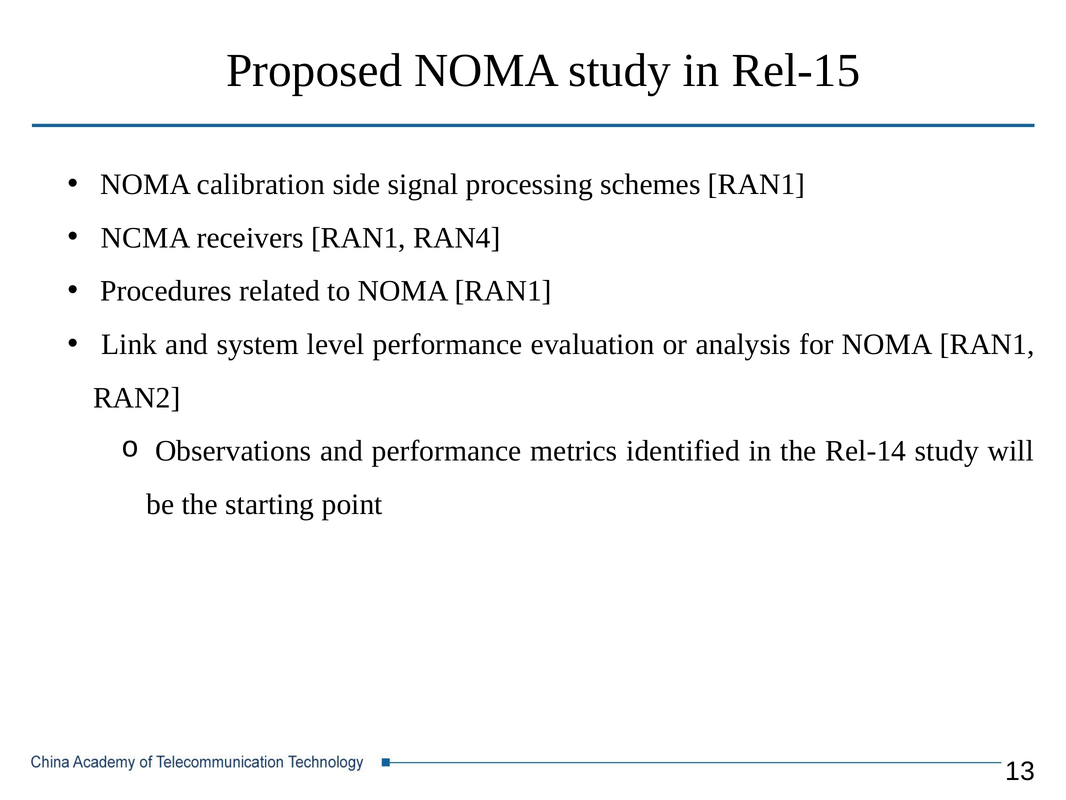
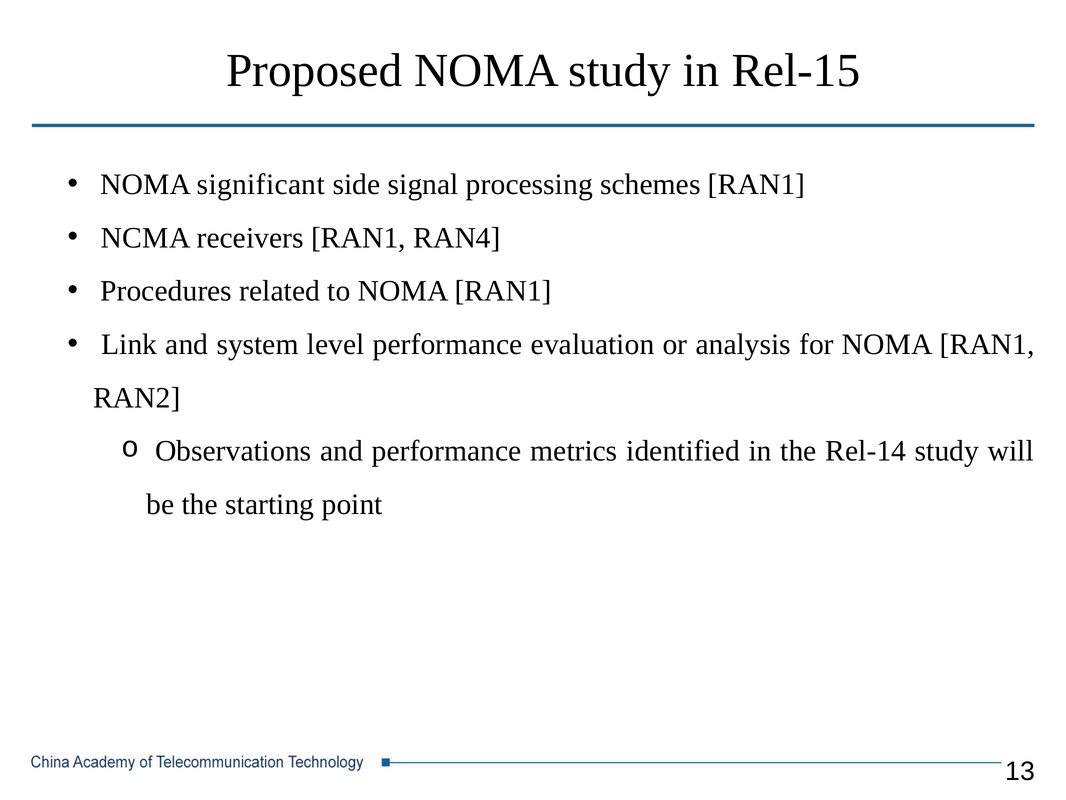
calibration: calibration -> significant
